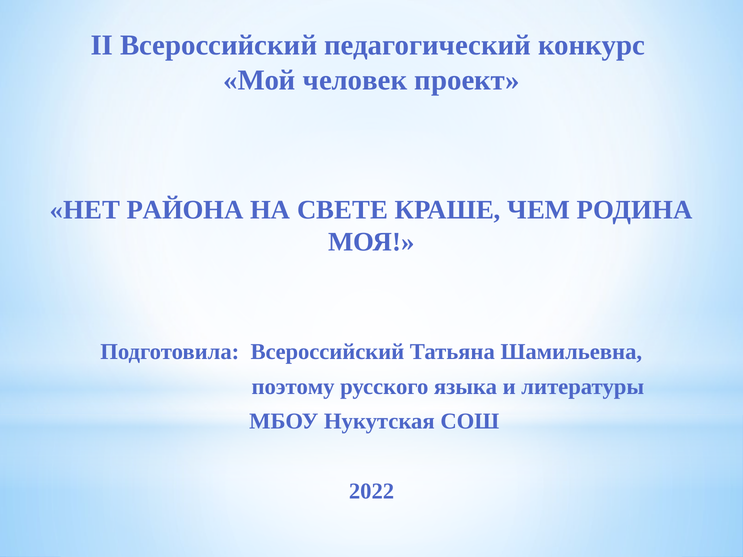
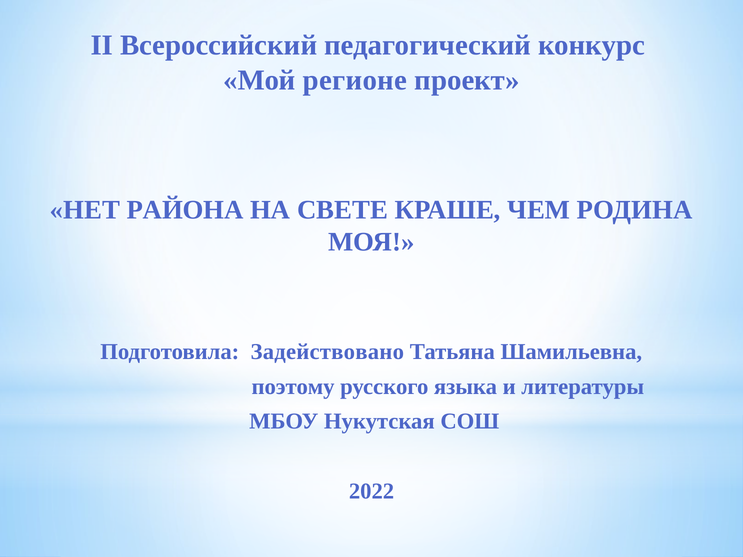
человек: человек -> регионе
Подготовила Всероссийский: Всероссийский -> Задействовано
